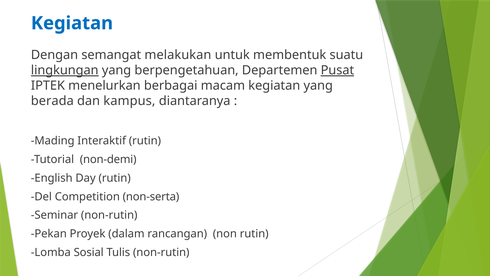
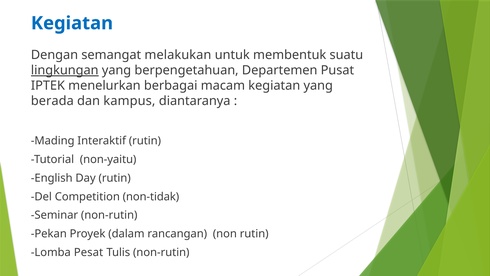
Pusat underline: present -> none
non-demi: non-demi -> non-yaitu
non-serta: non-serta -> non-tidak
Sosial: Sosial -> Pesat
